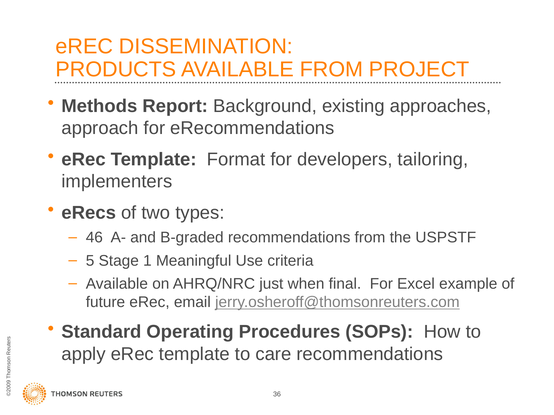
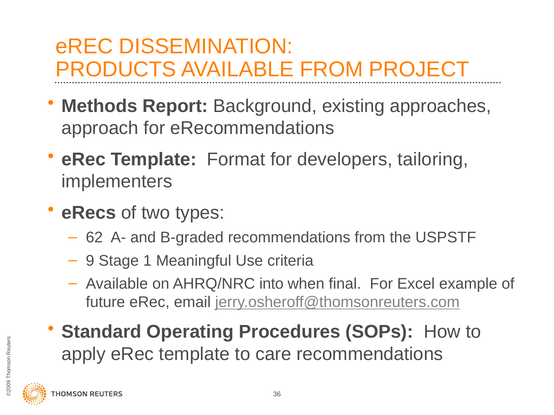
46: 46 -> 62
5 at (90, 261): 5 -> 9
just: just -> into
